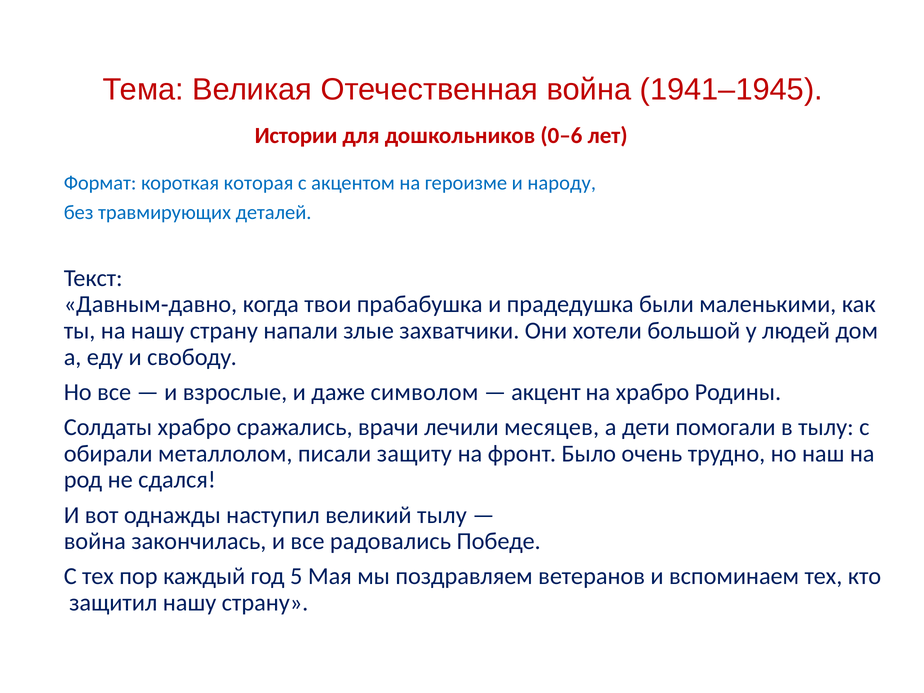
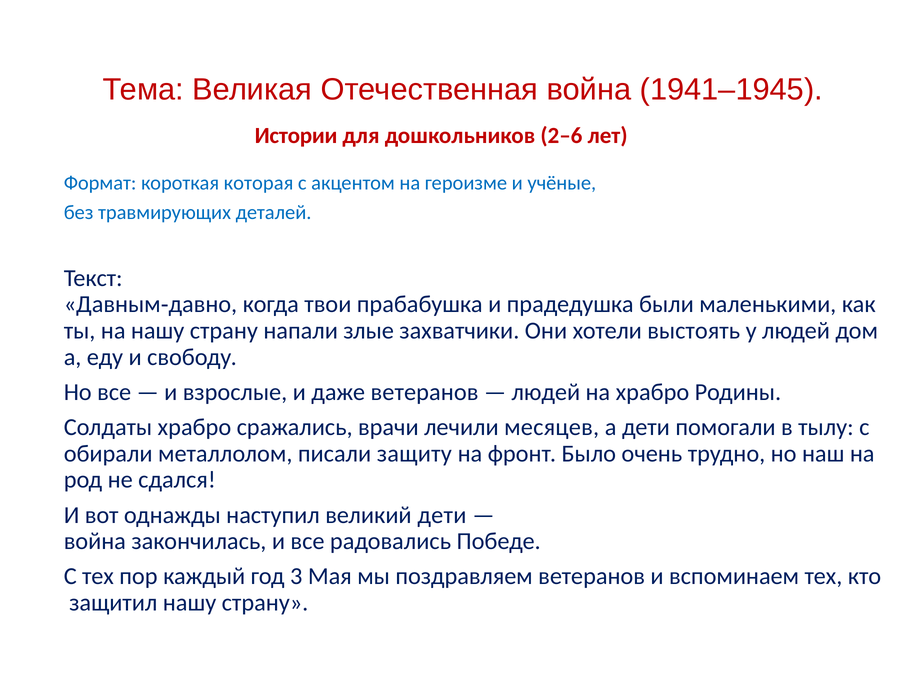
0–6: 0–6 -> 2–6
народу: народу -> учёные
большой: большой -> выстоять
даже символом: символом -> ветеранов
акцент at (546, 392): акцент -> людей
великий тылу: тылу -> дети
5: 5 -> 3
